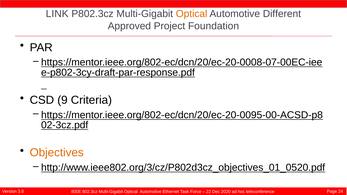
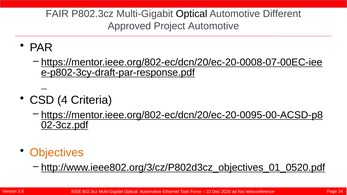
LINK: LINK -> FAIR
Optical at (192, 14) colour: orange -> black
Project Foundation: Foundation -> Automotive
9: 9 -> 4
